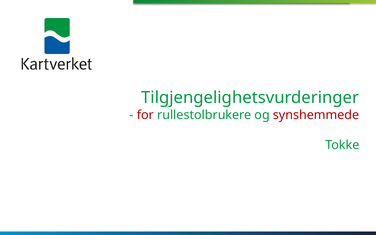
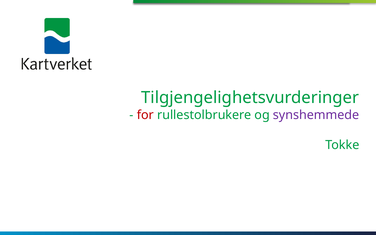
synshemmede colour: red -> purple
